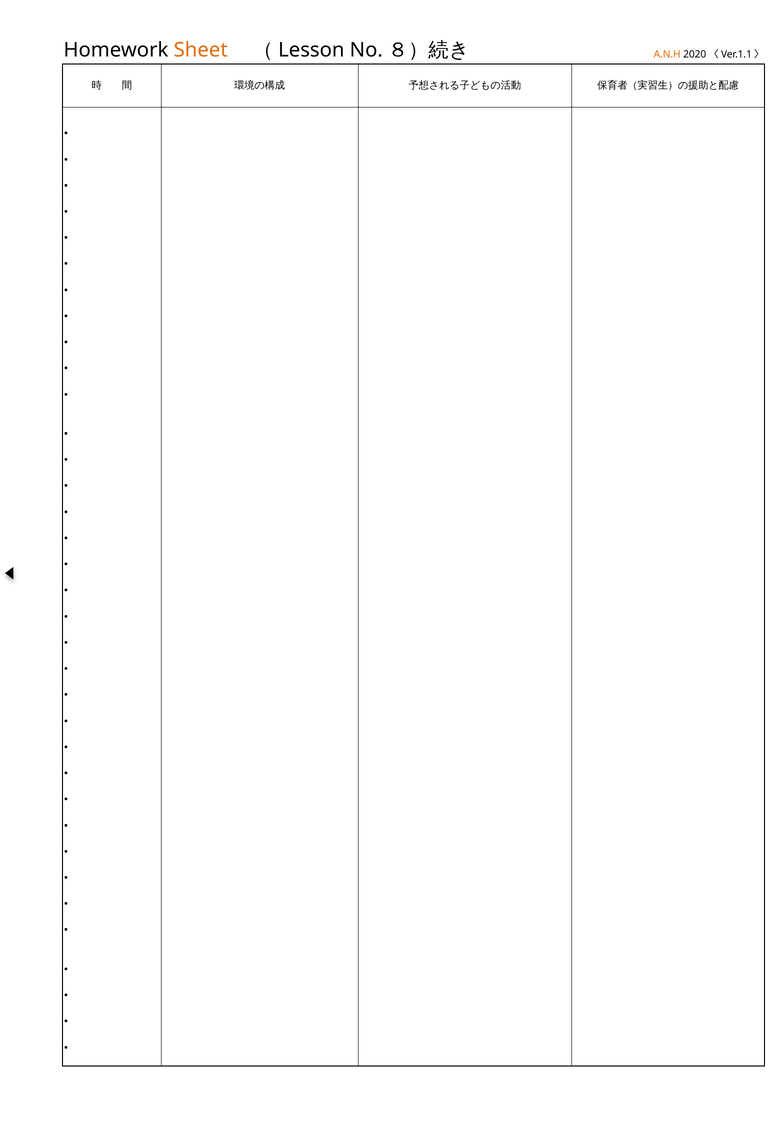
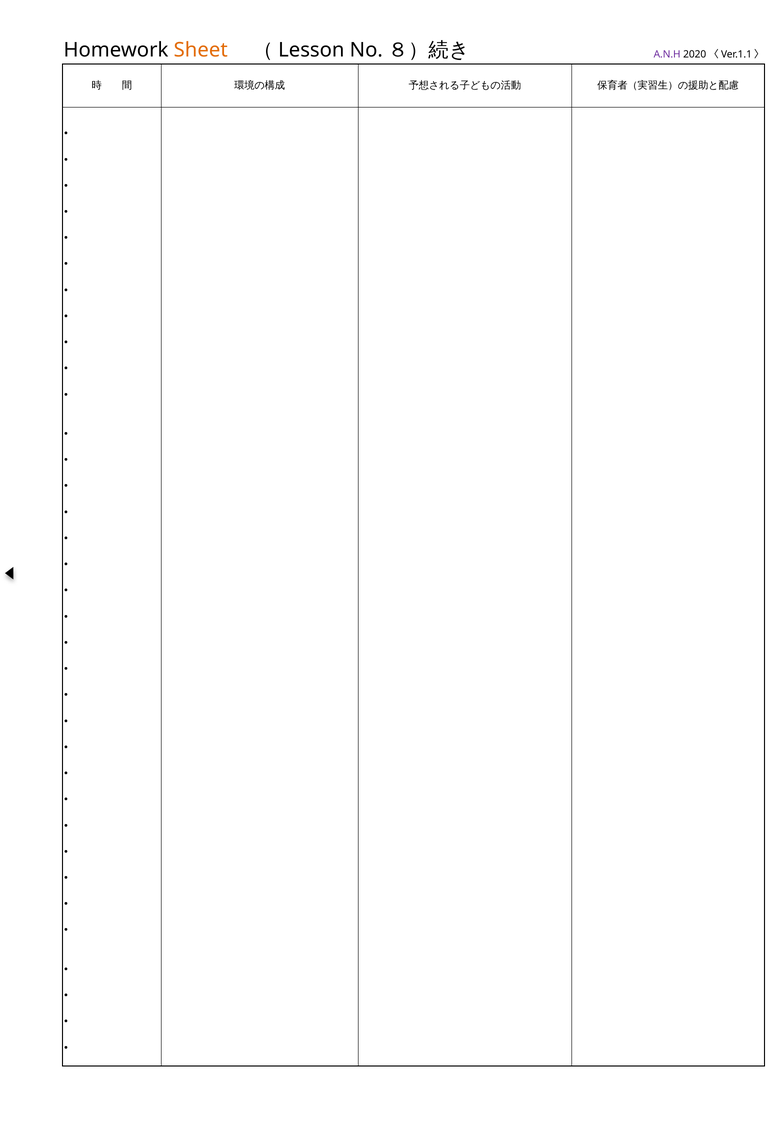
A.N.H colour: orange -> purple
